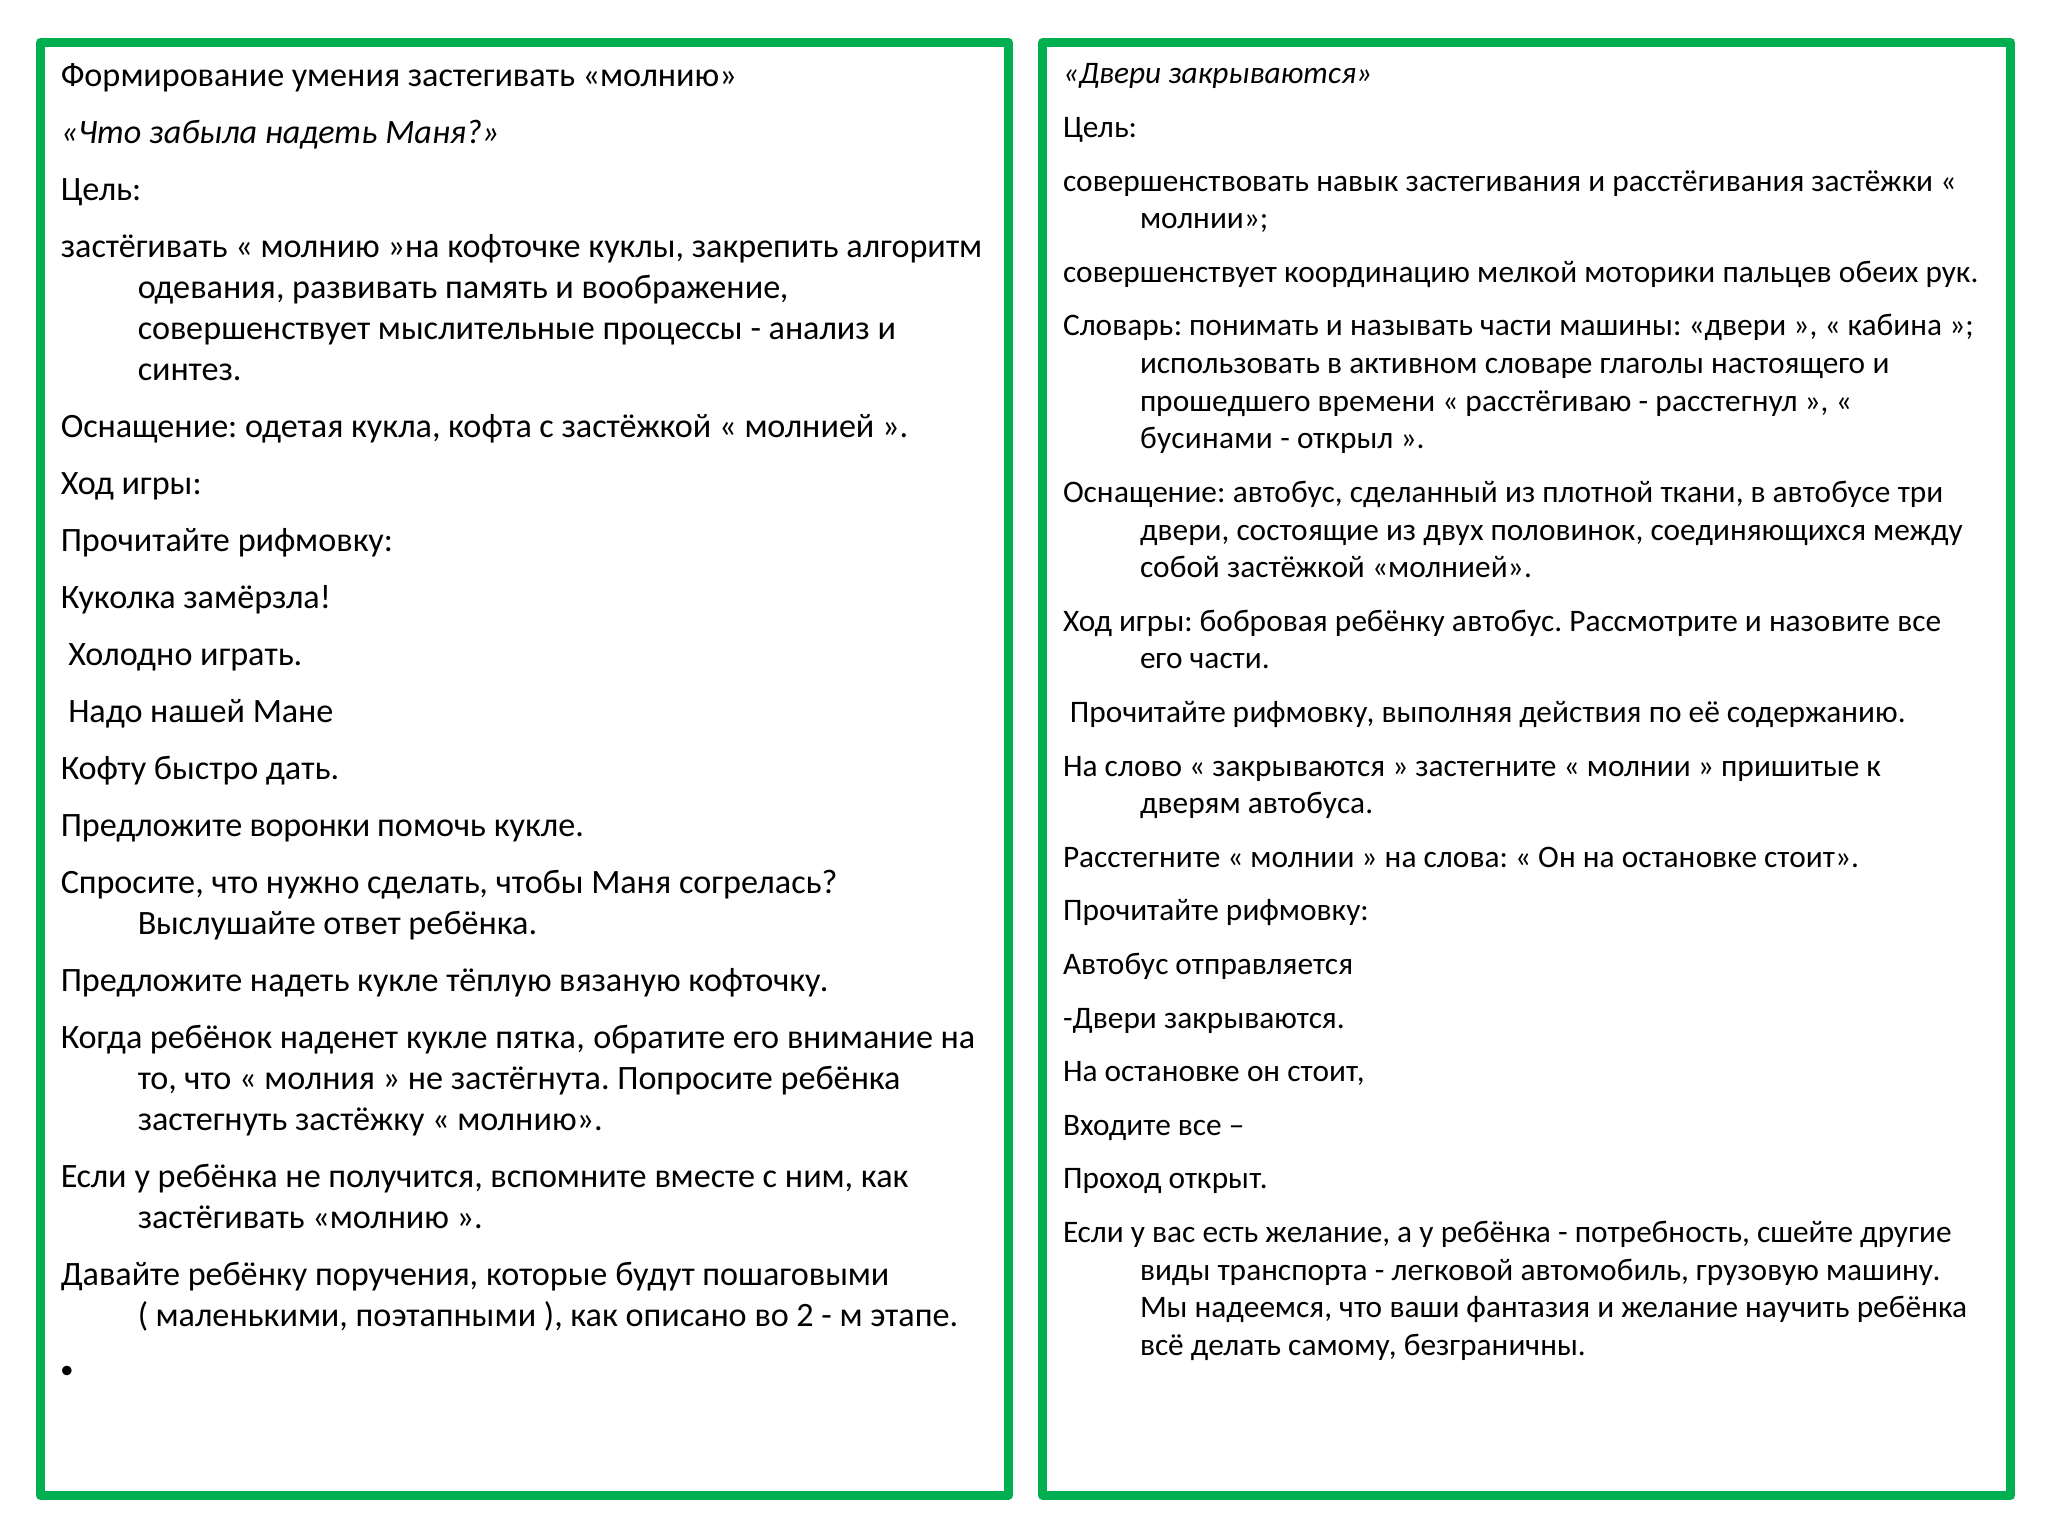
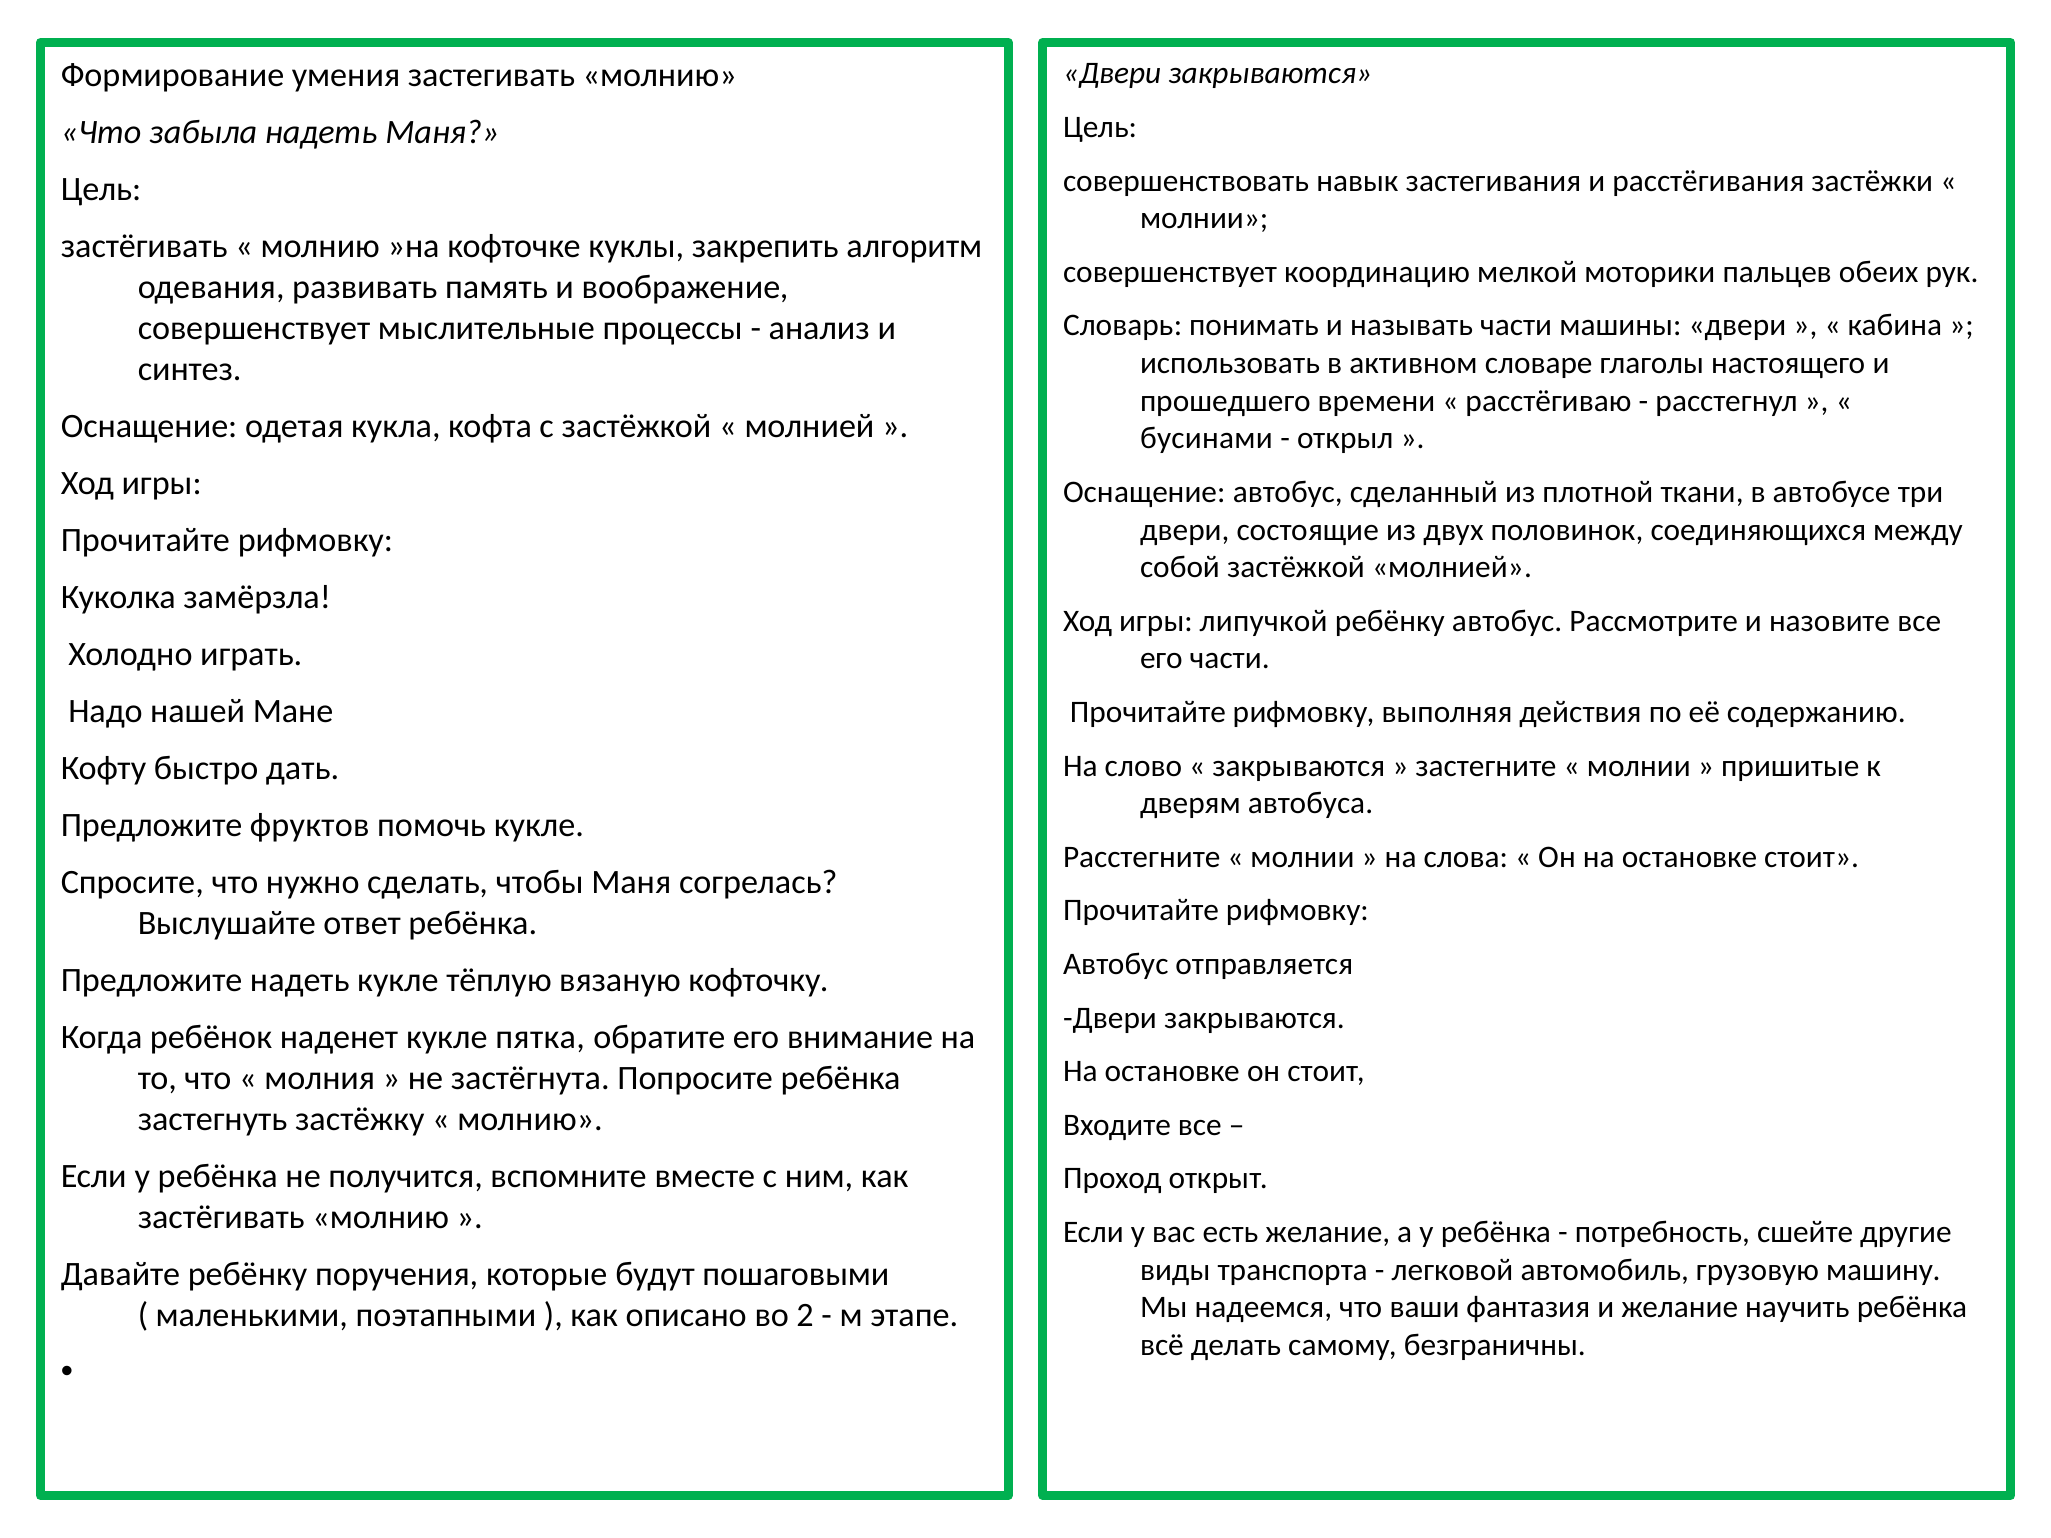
бобровая: бобровая -> липучкой
воронки: воронки -> фруктов
